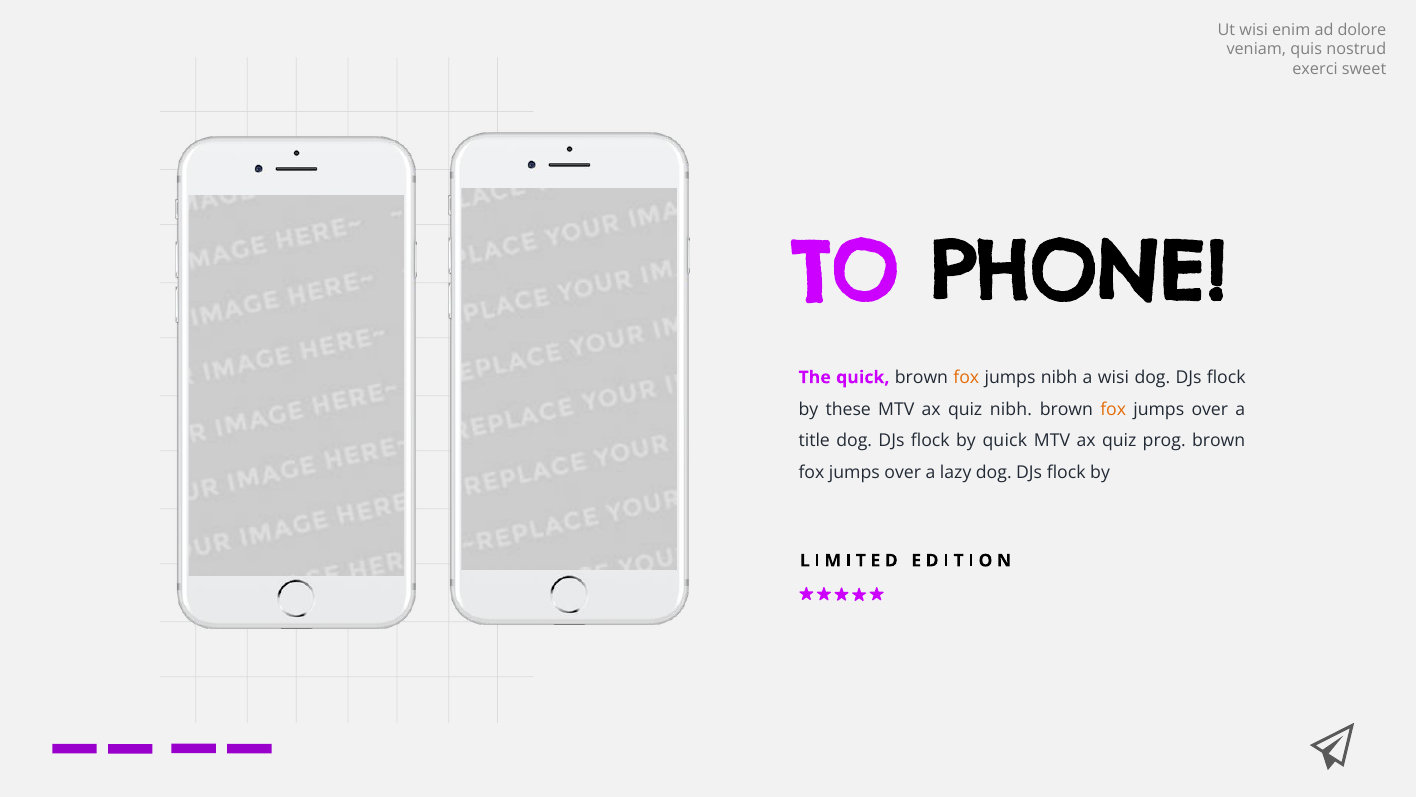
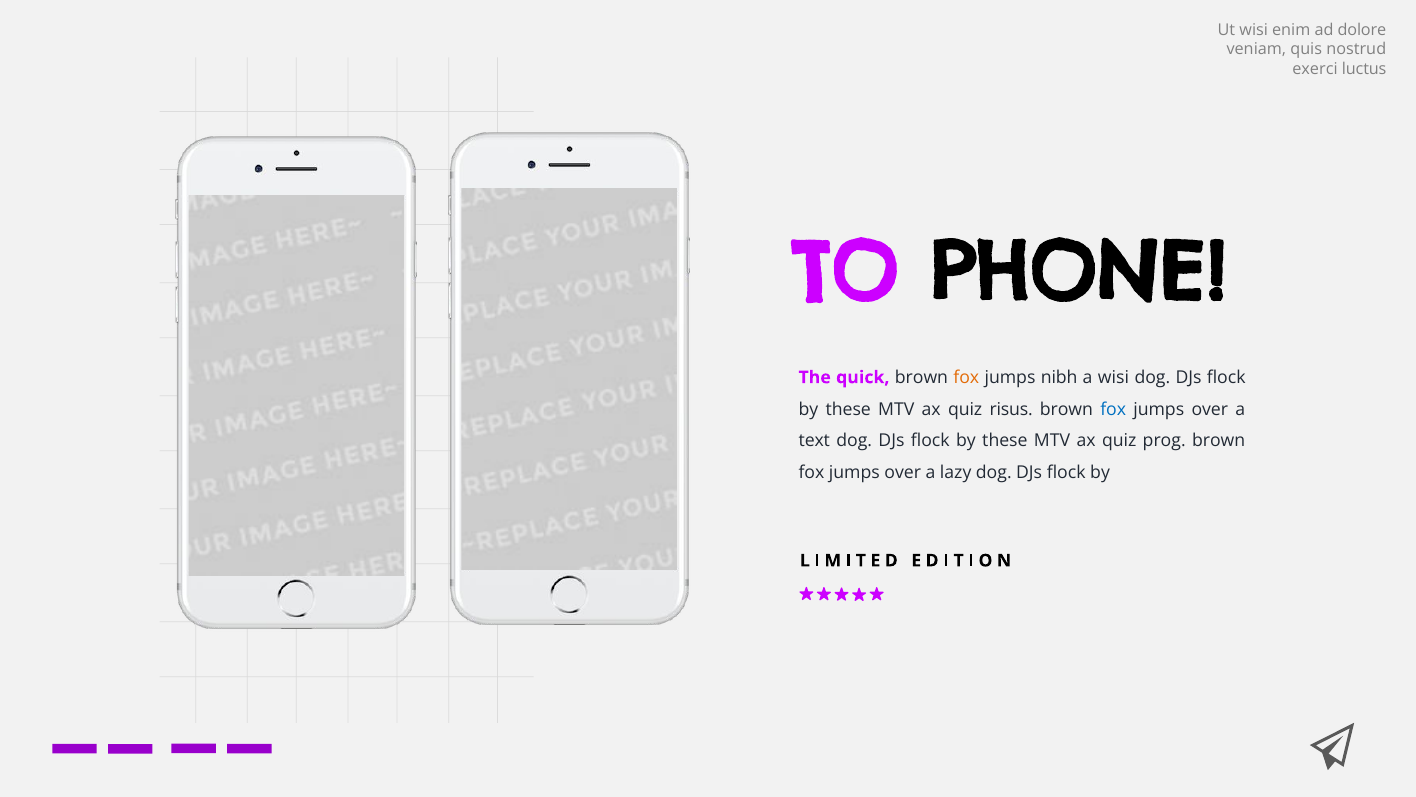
sweet: sweet -> luctus
quiz nibh: nibh -> risus
fox at (1113, 409) colour: orange -> blue
title: title -> text
quick at (1005, 441): quick -> these
